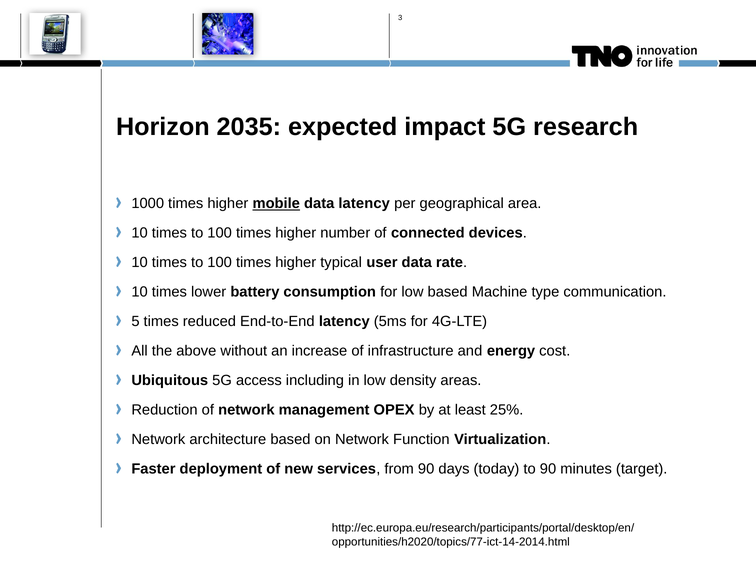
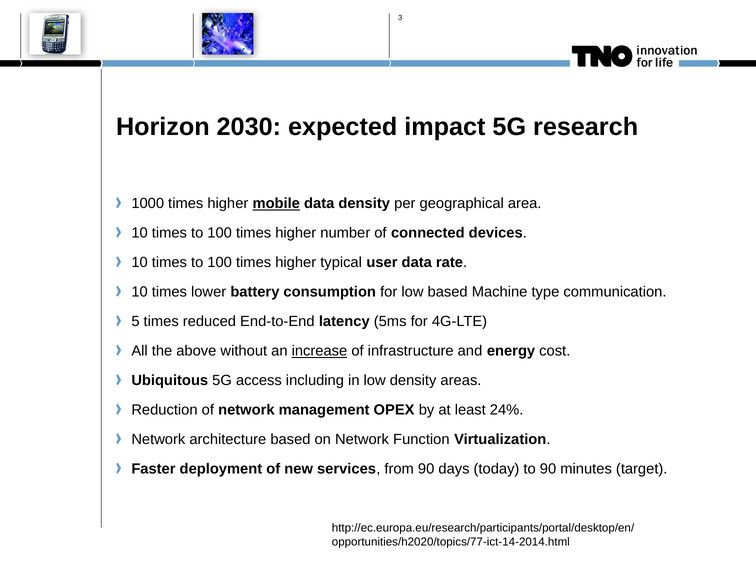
2035: 2035 -> 2030
data latency: latency -> density
increase underline: none -> present
25%: 25% -> 24%
